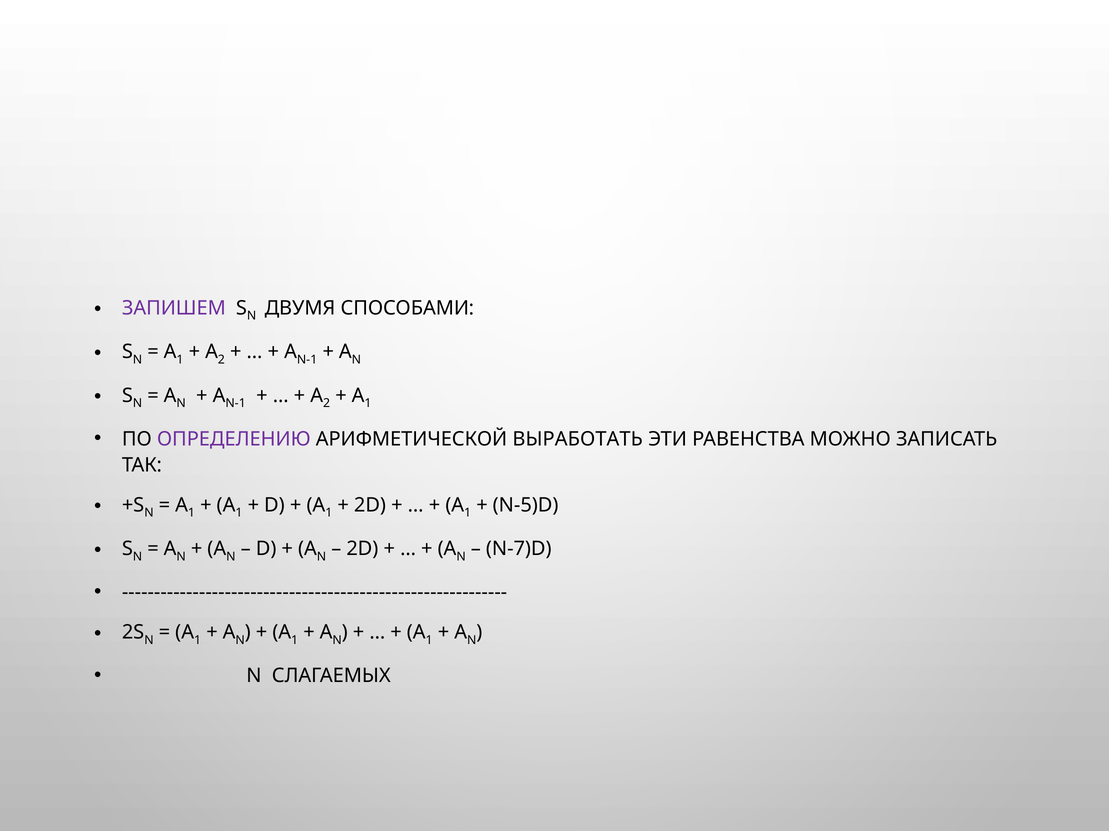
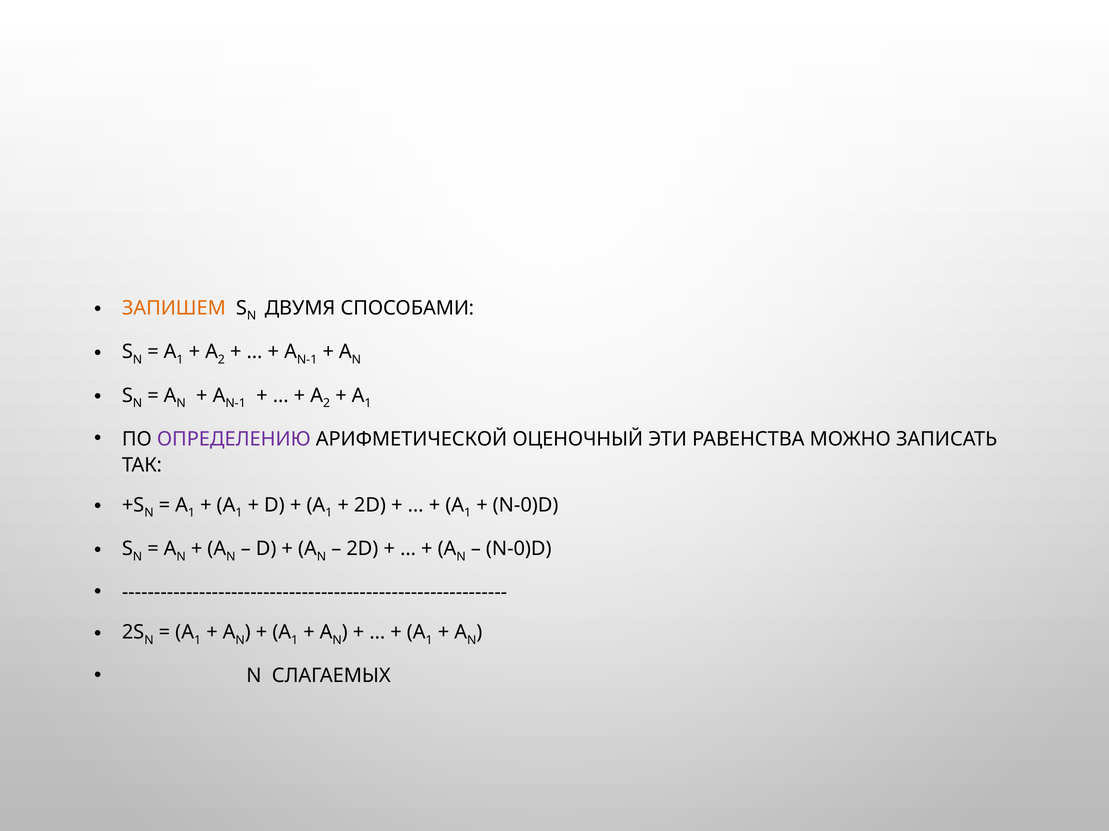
ЗАПИШЕМ colour: purple -> orange
ВЫРАБОТАТЬ: ВЫРАБОТАТЬ -> ОЦЕНОЧНЫЙ
N-5)D at (526, 505): N-5)D -> N-0)D
N-7)D at (519, 549): N-7)D -> N-0)D
